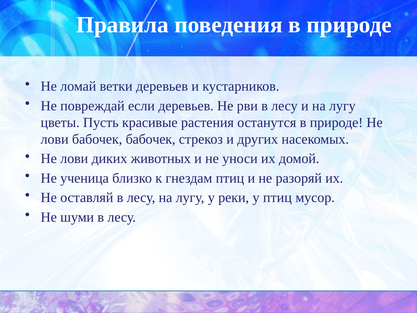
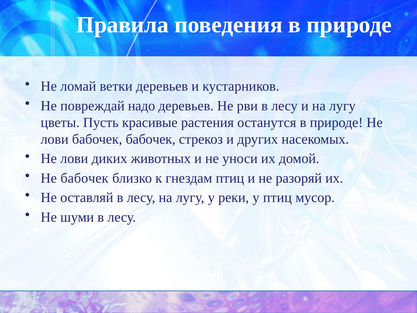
если: если -> надо
Не ученица: ученица -> бабочек
